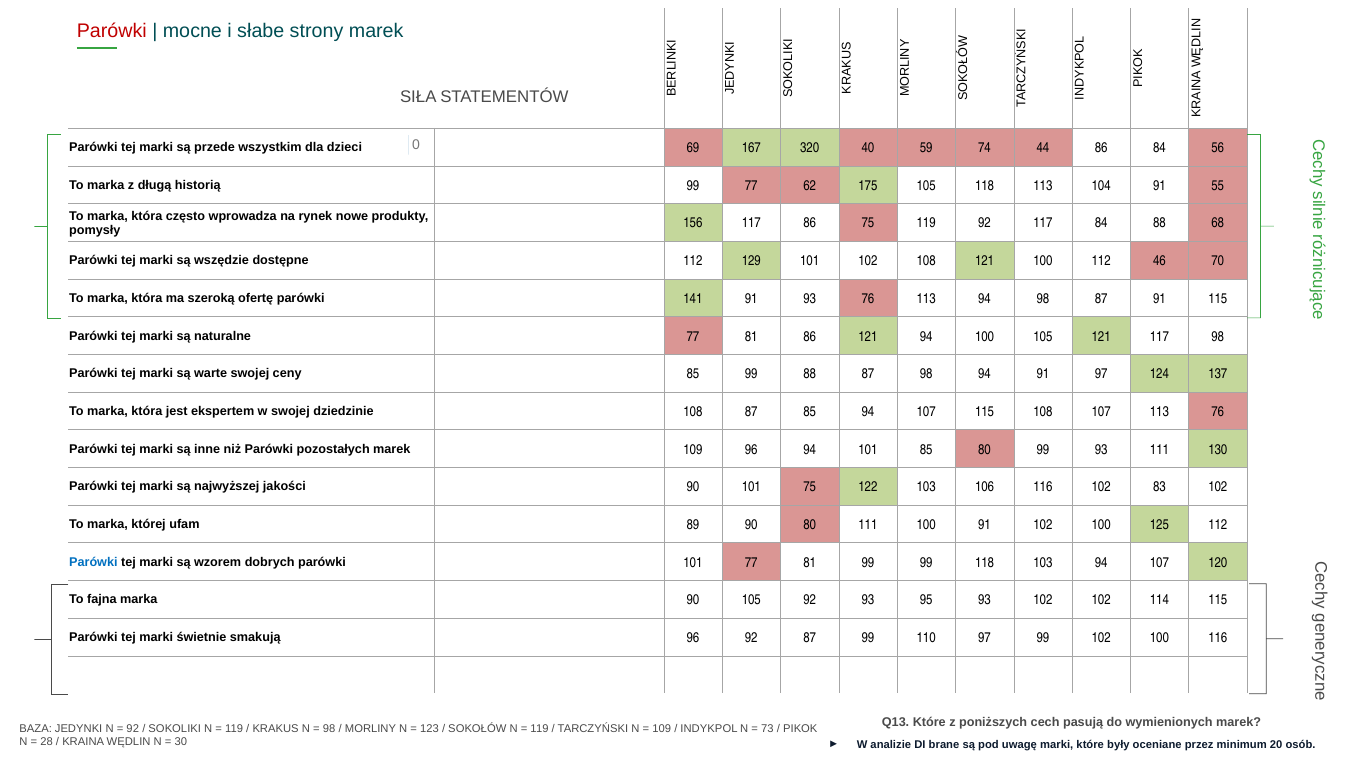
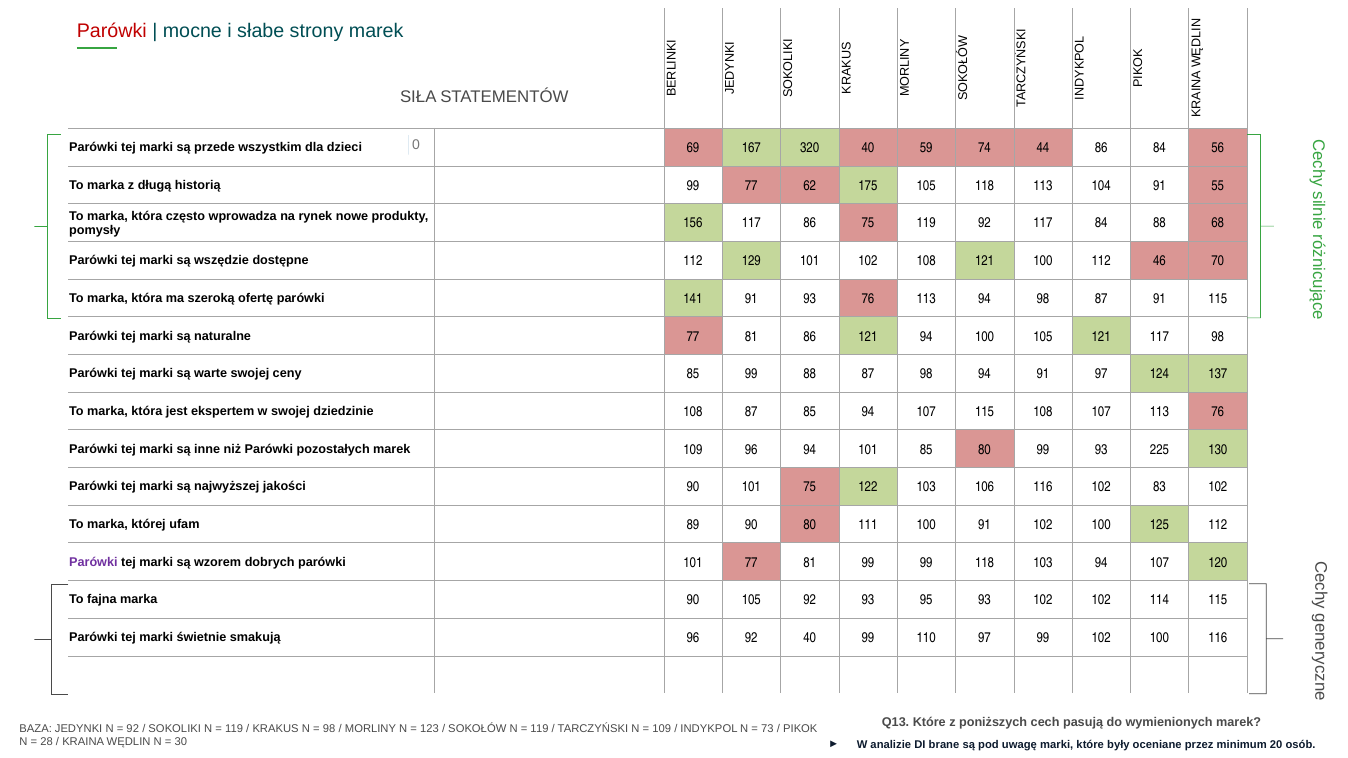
93 111: 111 -> 225
Parówki at (93, 562) colour: blue -> purple
92 87: 87 -> 40
